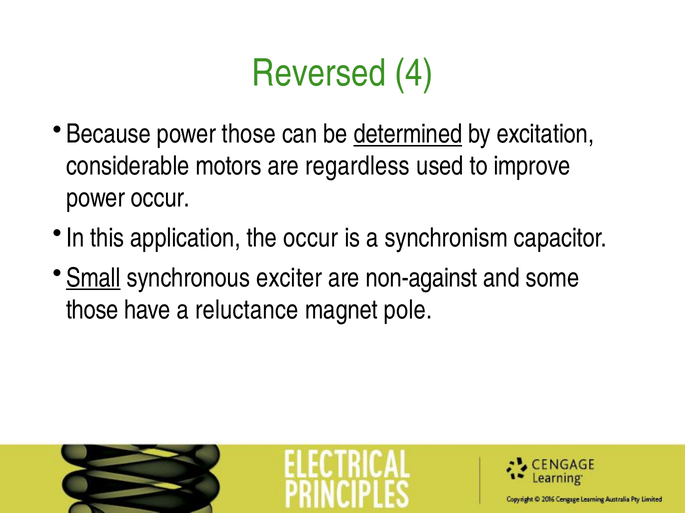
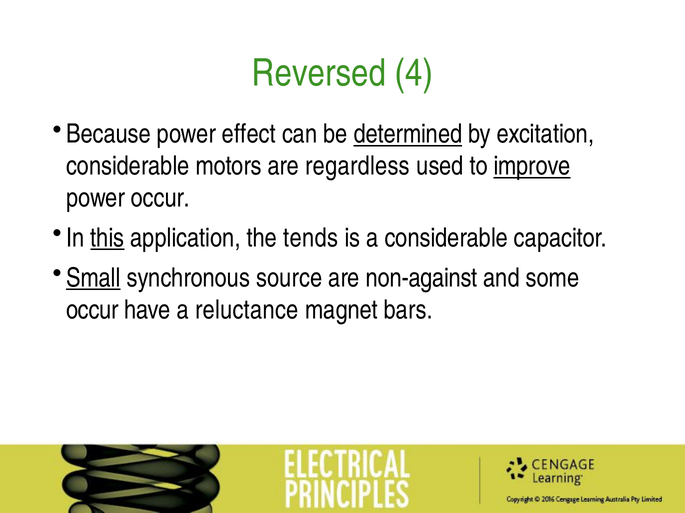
power those: those -> effect
improve underline: none -> present
this underline: none -> present
the occur: occur -> tends
a synchronism: synchronism -> considerable
exciter: exciter -> source
those at (92, 310): those -> occur
pole: pole -> bars
